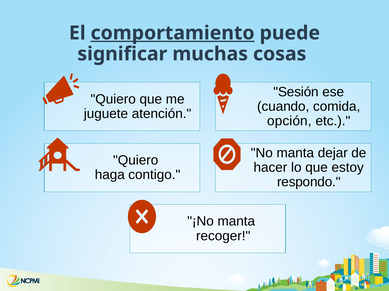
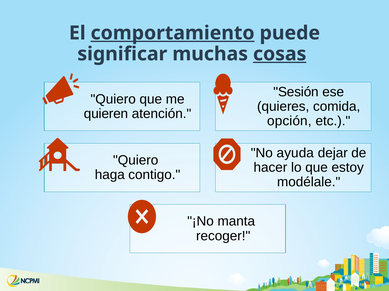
cosas underline: none -> present
cuando: cuando -> quieres
juguete: juguete -> quieren
No manta: manta -> ayuda
respondo: respondo -> modélale
